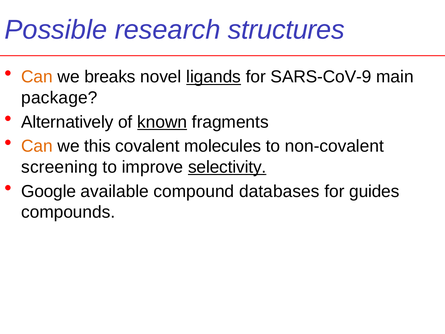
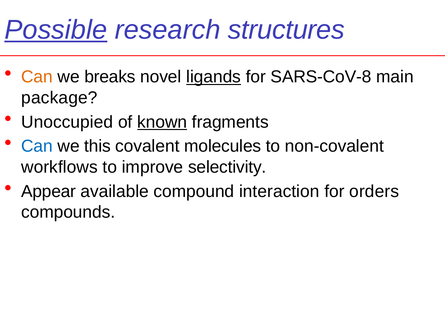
Possible underline: none -> present
SARS-CoV-9: SARS-CoV-9 -> SARS-CoV-8
Alternatively: Alternatively -> Unoccupied
Can at (37, 146) colour: orange -> blue
screening: screening -> workflows
selectivity underline: present -> none
Google: Google -> Appear
databases: databases -> interaction
guides: guides -> orders
